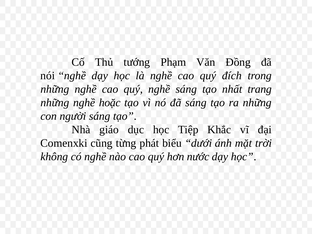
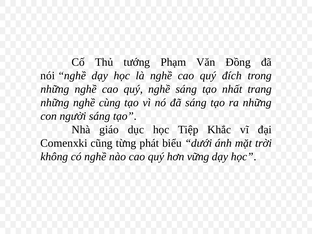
hoặc: hoặc -> cùng
nước: nước -> vững
